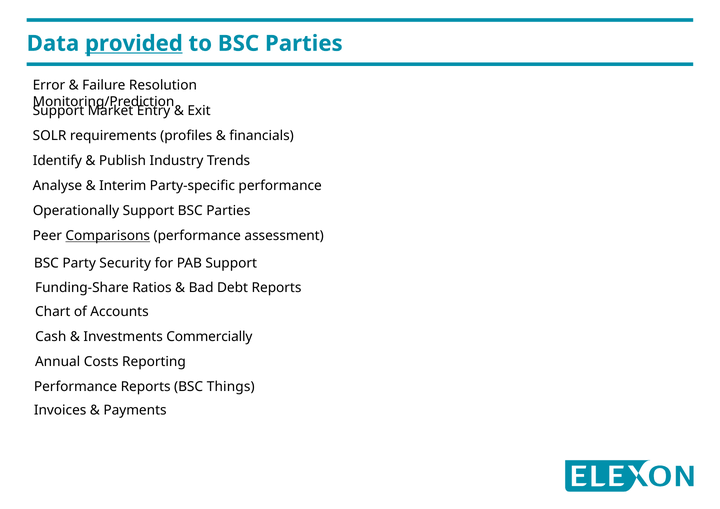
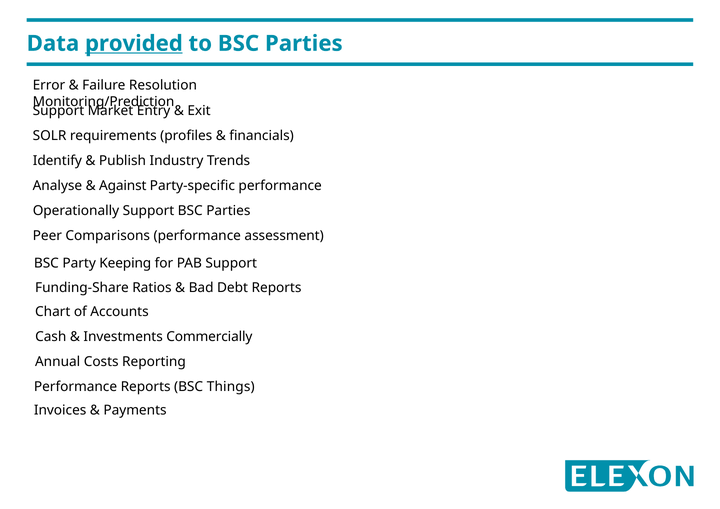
Interim: Interim -> Against
Comparisons underline: present -> none
Security: Security -> Keeping
